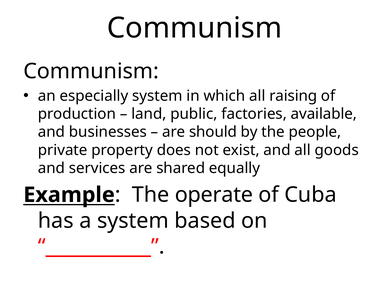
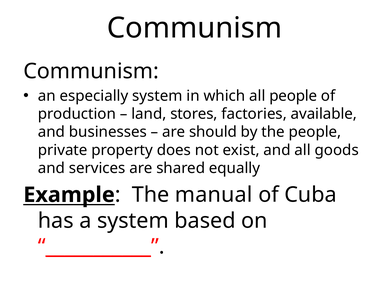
all raising: raising -> people
public: public -> stores
operate: operate -> manual
